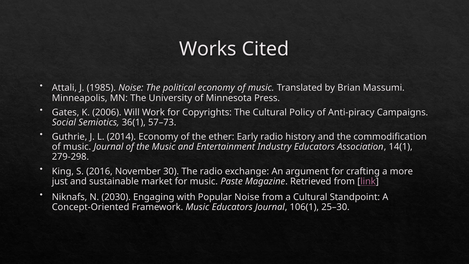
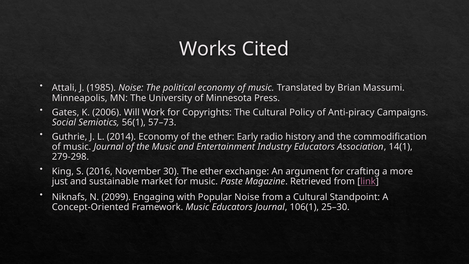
36(1: 36(1 -> 56(1
30 The radio: radio -> ether
2030: 2030 -> 2099
